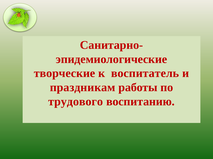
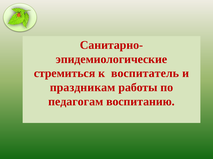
творческие: творческие -> стремиться
трудового: трудового -> педагогам
